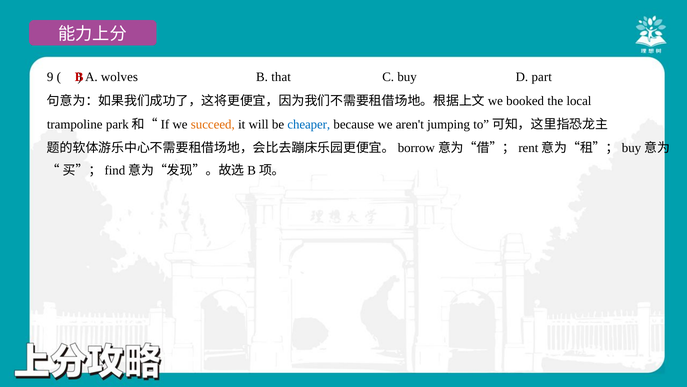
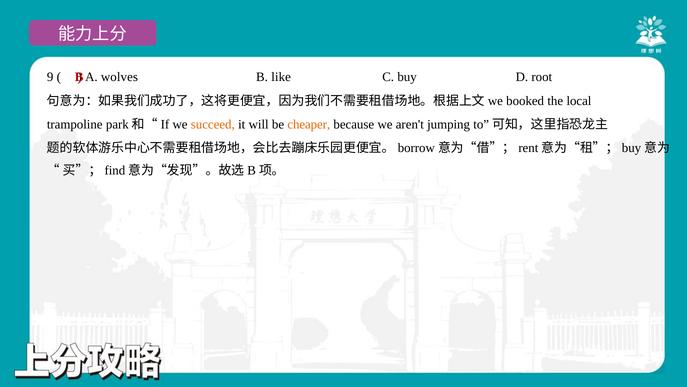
that: that -> like
part: part -> root
cheaper colour: blue -> orange
